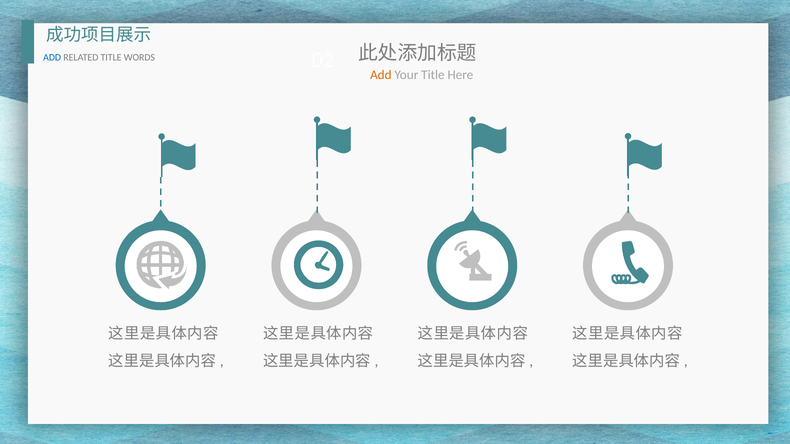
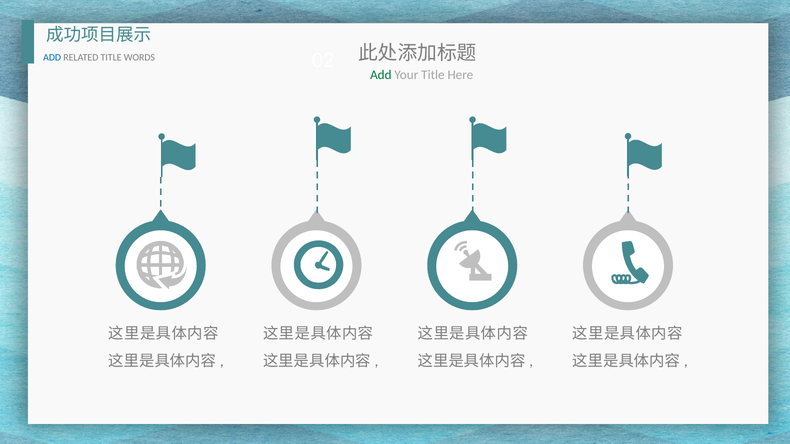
Add at (381, 75) colour: orange -> green
